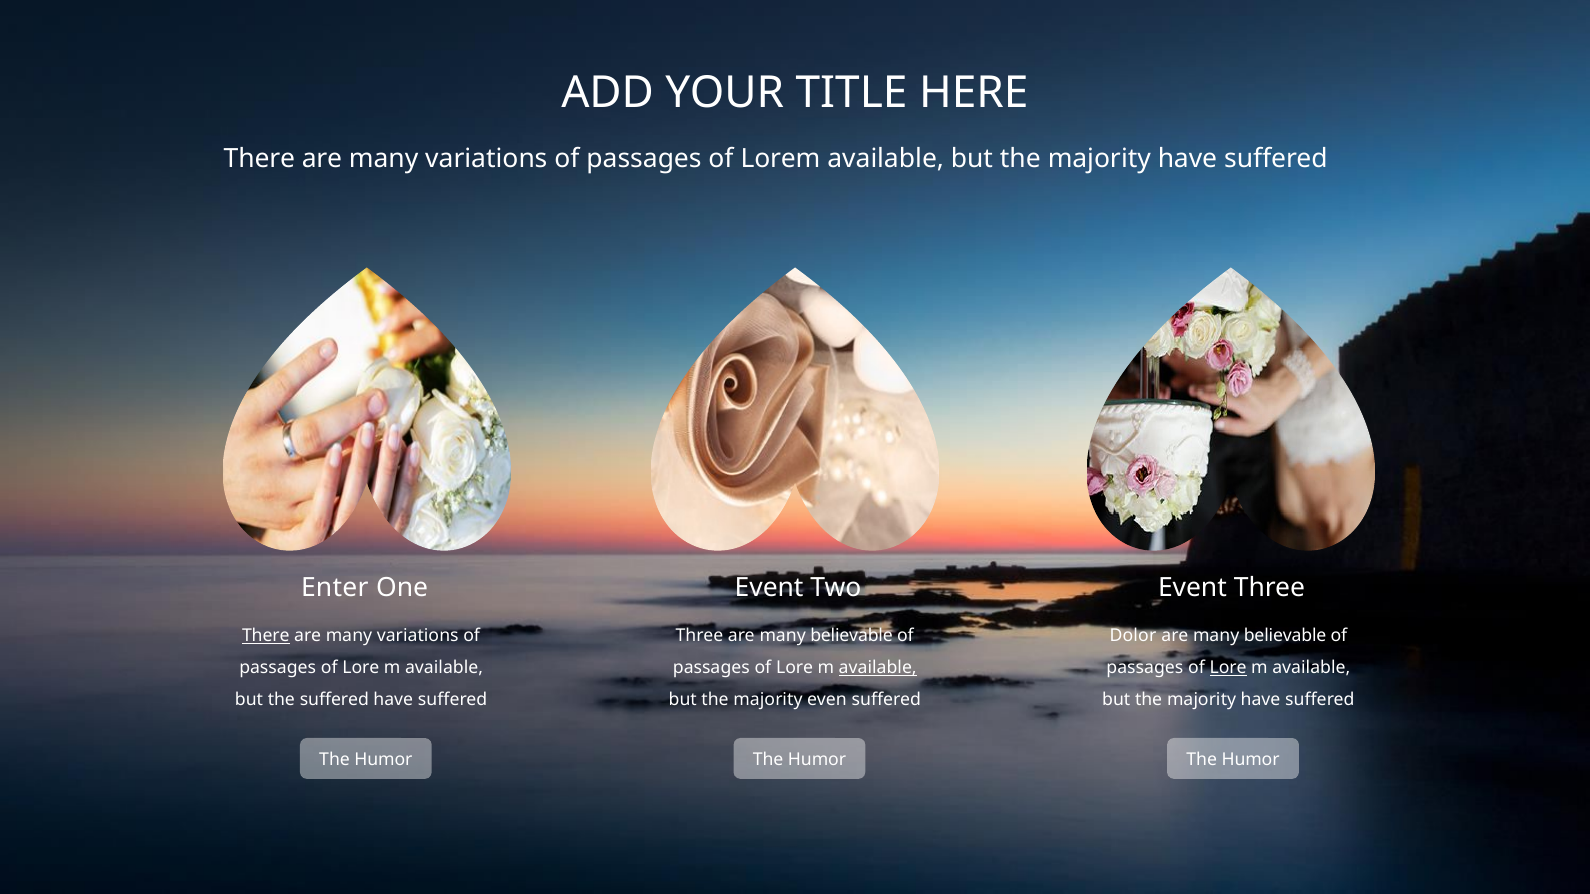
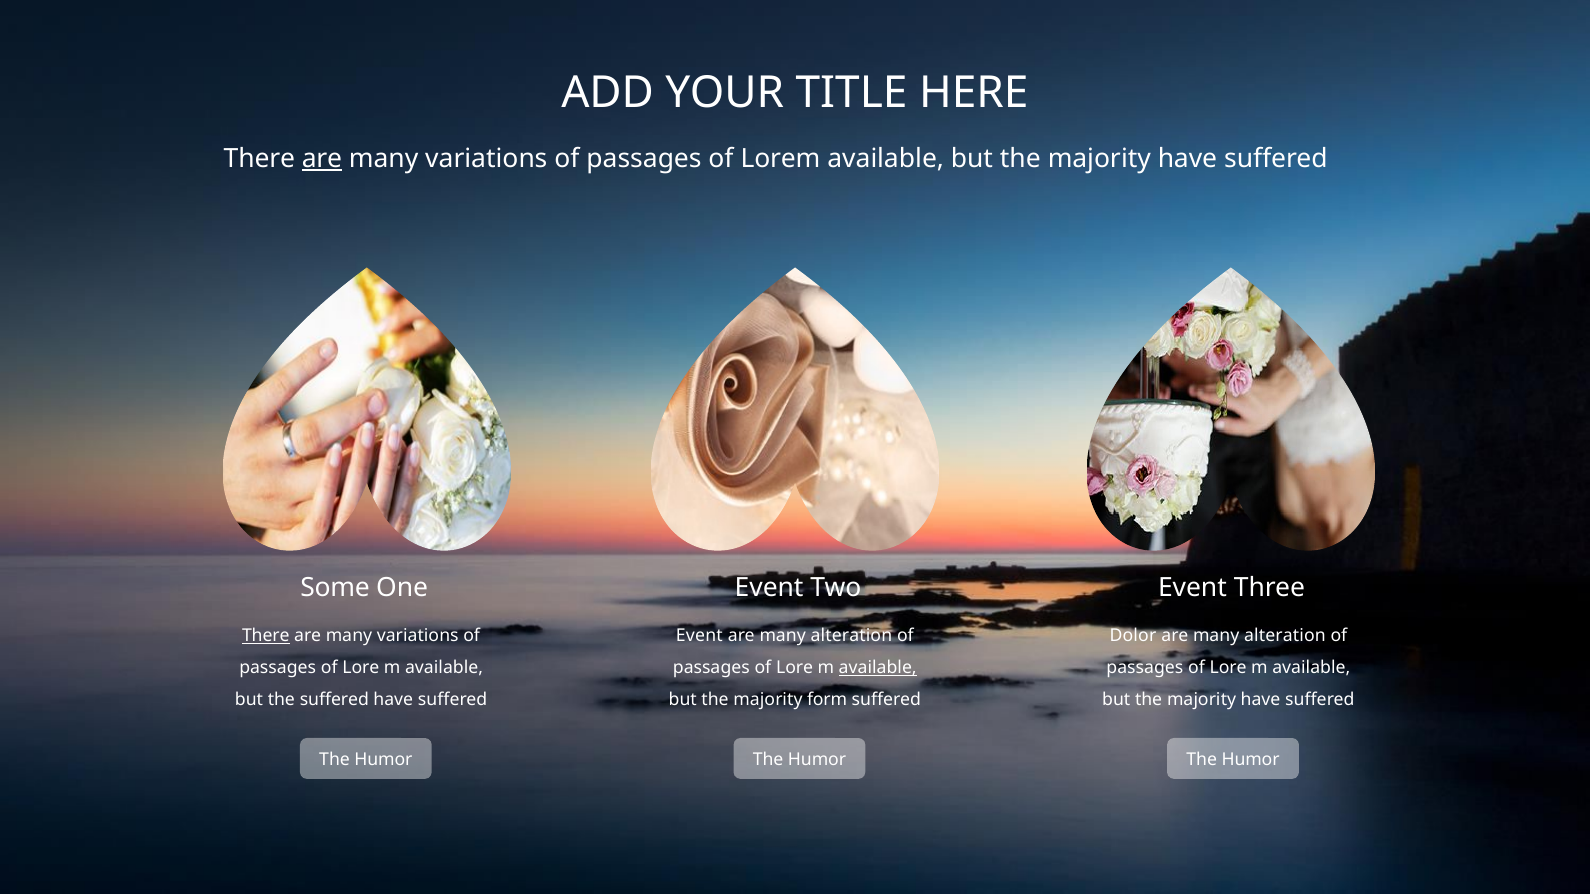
are at (322, 159) underline: none -> present
Enter: Enter -> Some
Three at (699, 636): Three -> Event
believable at (852, 636): believable -> alteration
believable at (1285, 636): believable -> alteration
Lore at (1228, 668) underline: present -> none
even: even -> form
